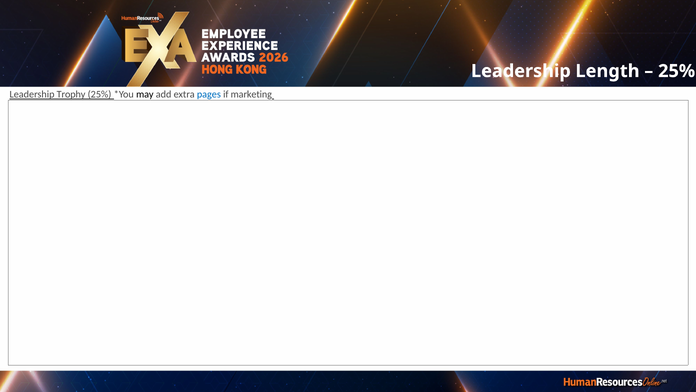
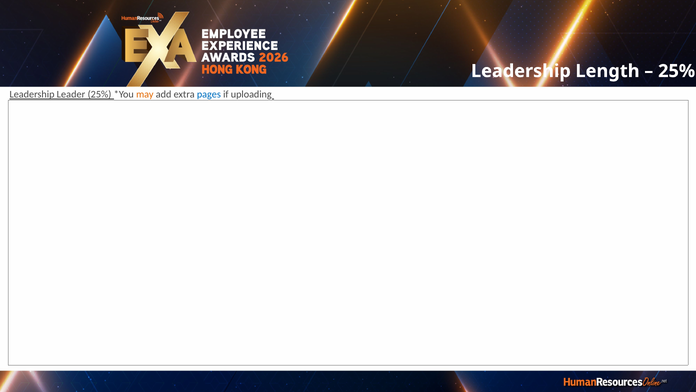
Trophy: Trophy -> Leader
may colour: black -> orange
marketing: marketing -> uploading
